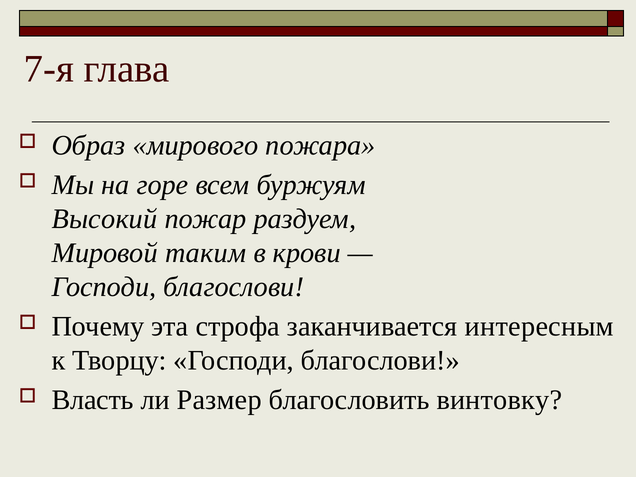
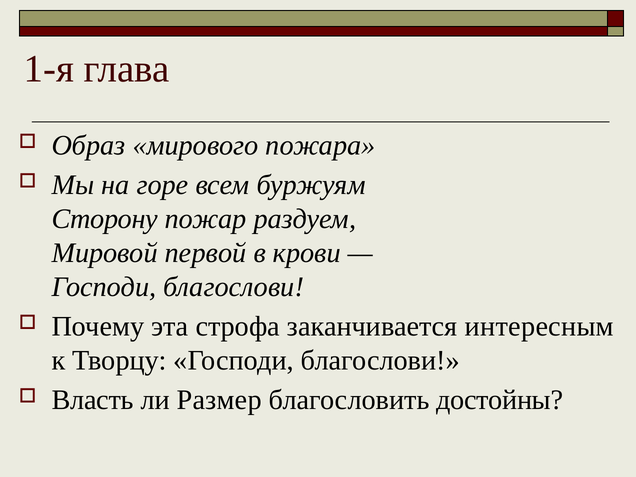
7-я: 7-я -> 1-я
Высокий: Высокий -> Сторону
таким: таким -> первой
винтовку: винтовку -> достойны
